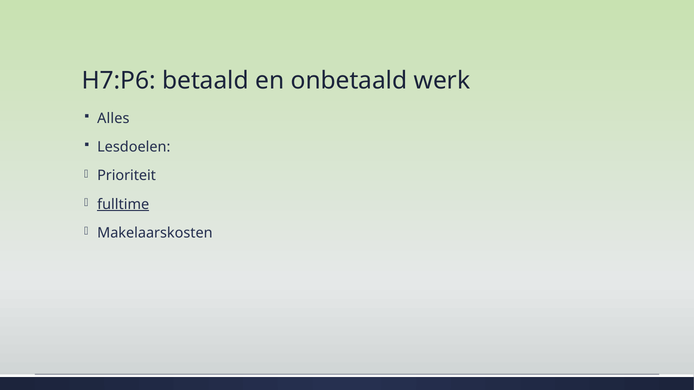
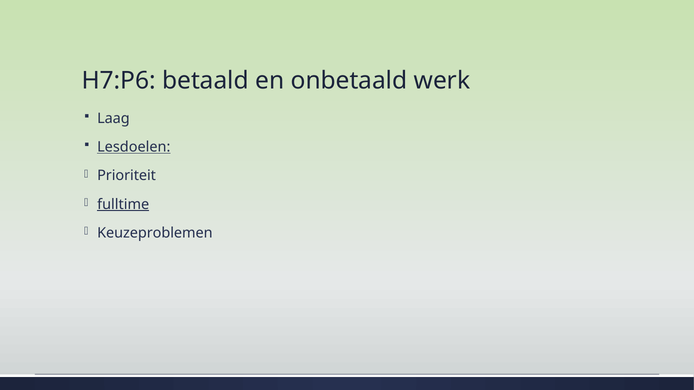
Alles: Alles -> Laag
Lesdoelen underline: none -> present
Makelaarskosten: Makelaarskosten -> Keuzeproblemen
